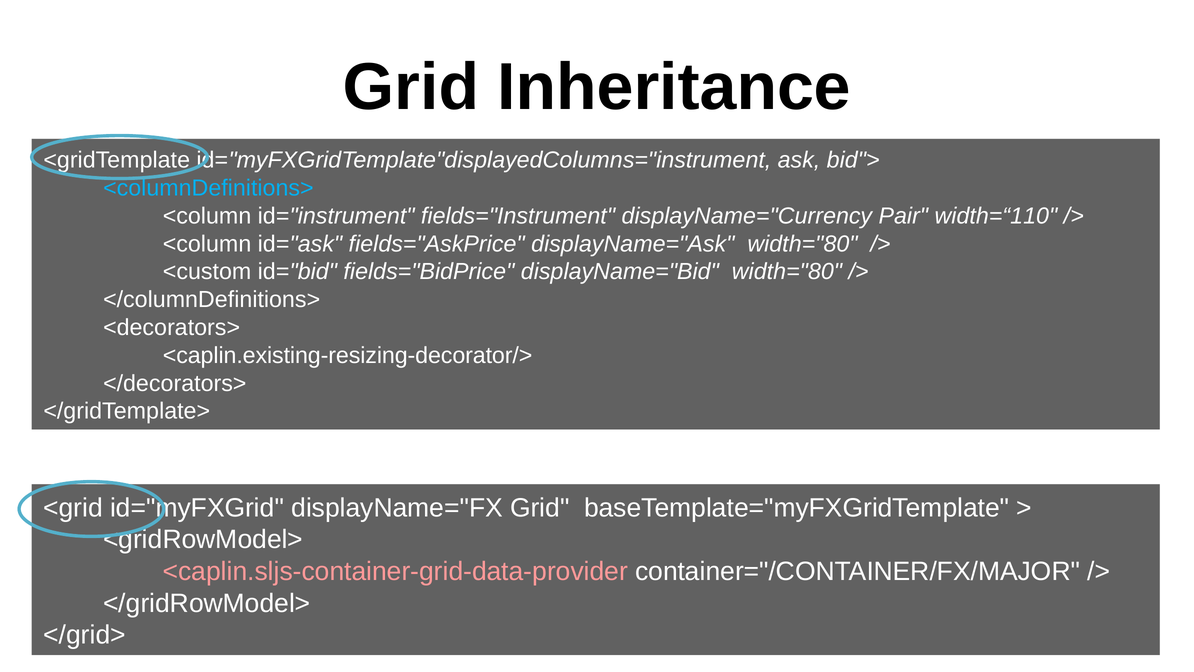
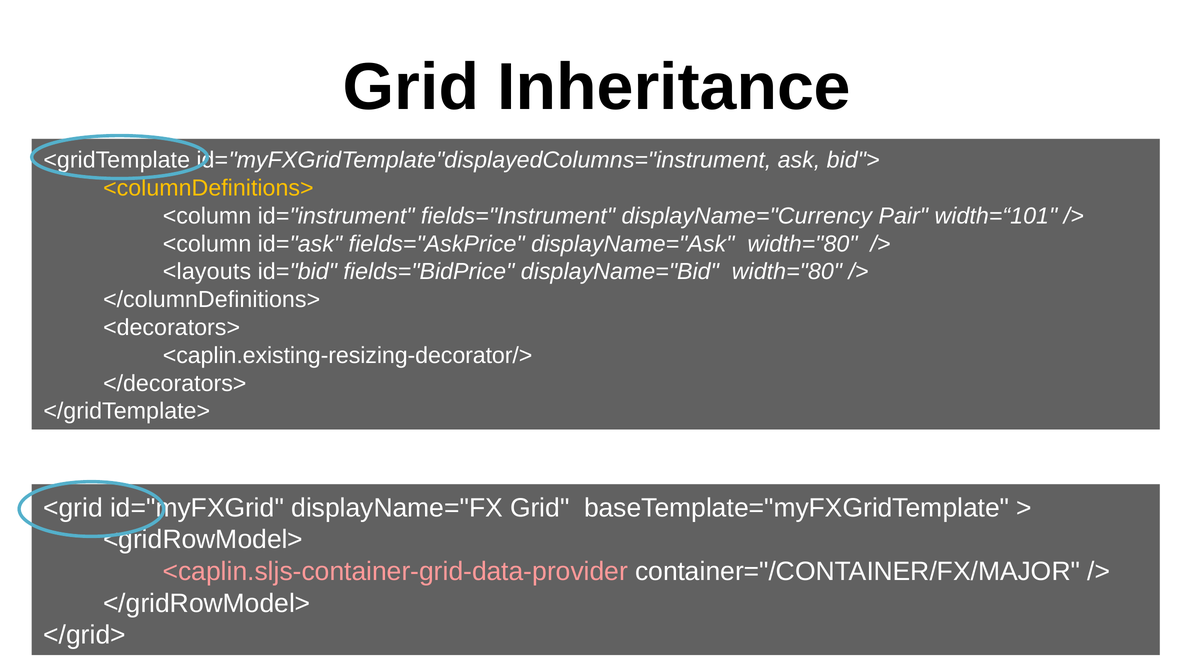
<columnDefinitions> colour: light blue -> yellow
width=“110: width=“110 -> width=“101
<custom: <custom -> <layouts
